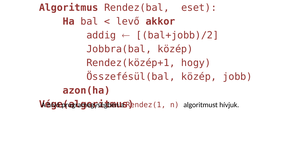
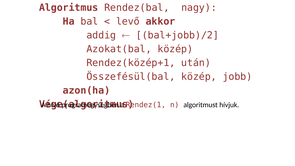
eset: eset -> nagy
Jobbra(bal: Jobbra(bal -> Azokat(bal
hogy: hogy -> után
